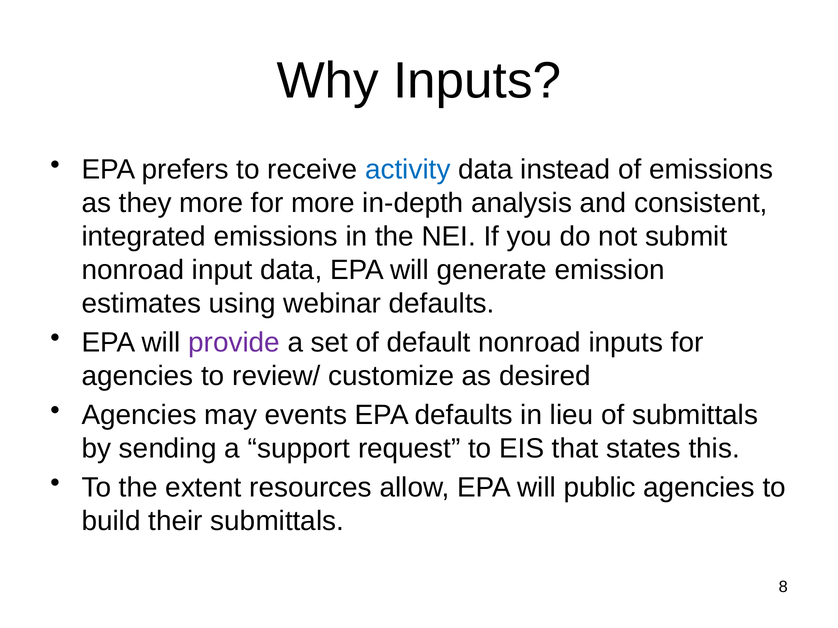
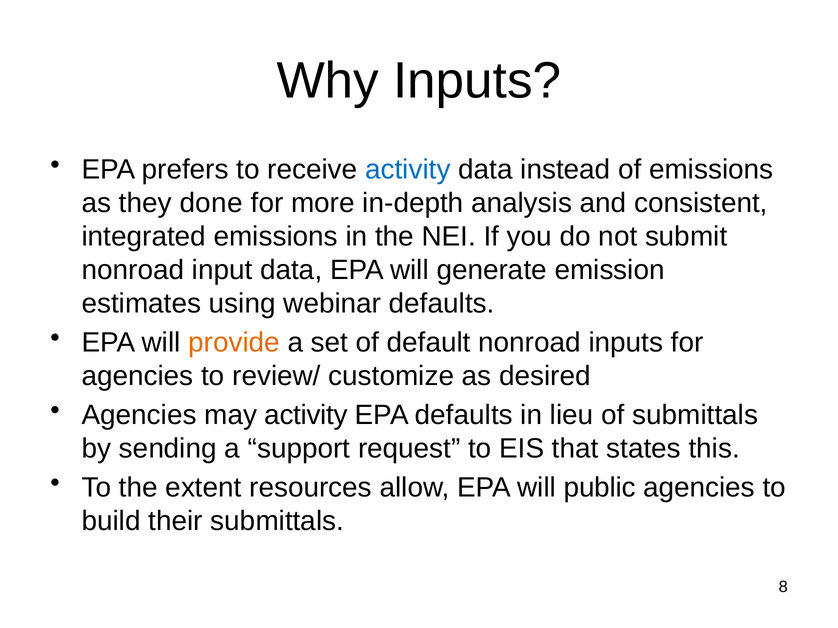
they more: more -> done
provide colour: purple -> orange
may events: events -> activity
